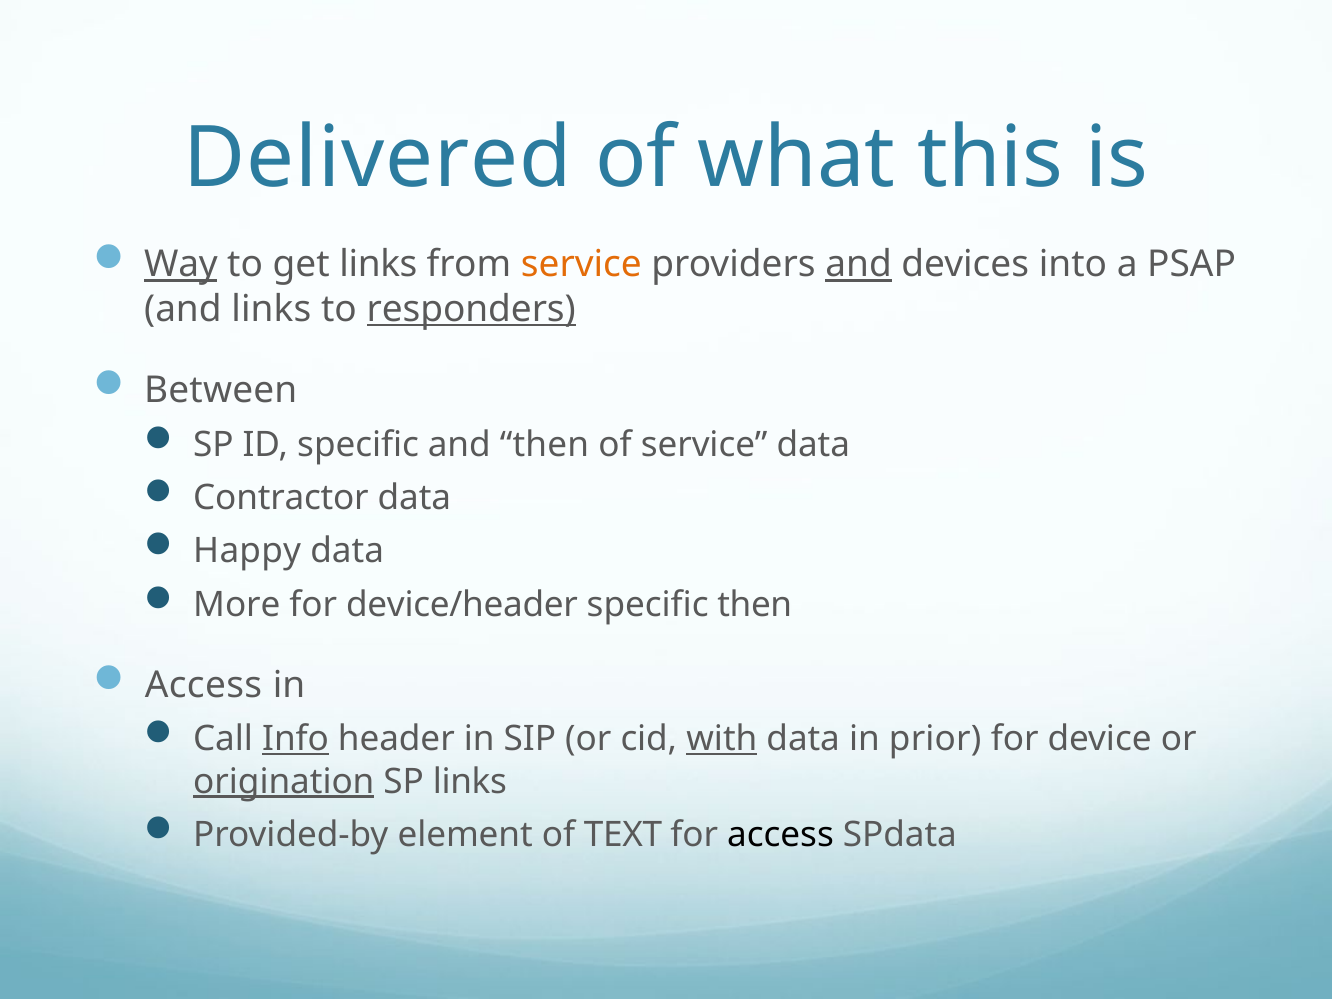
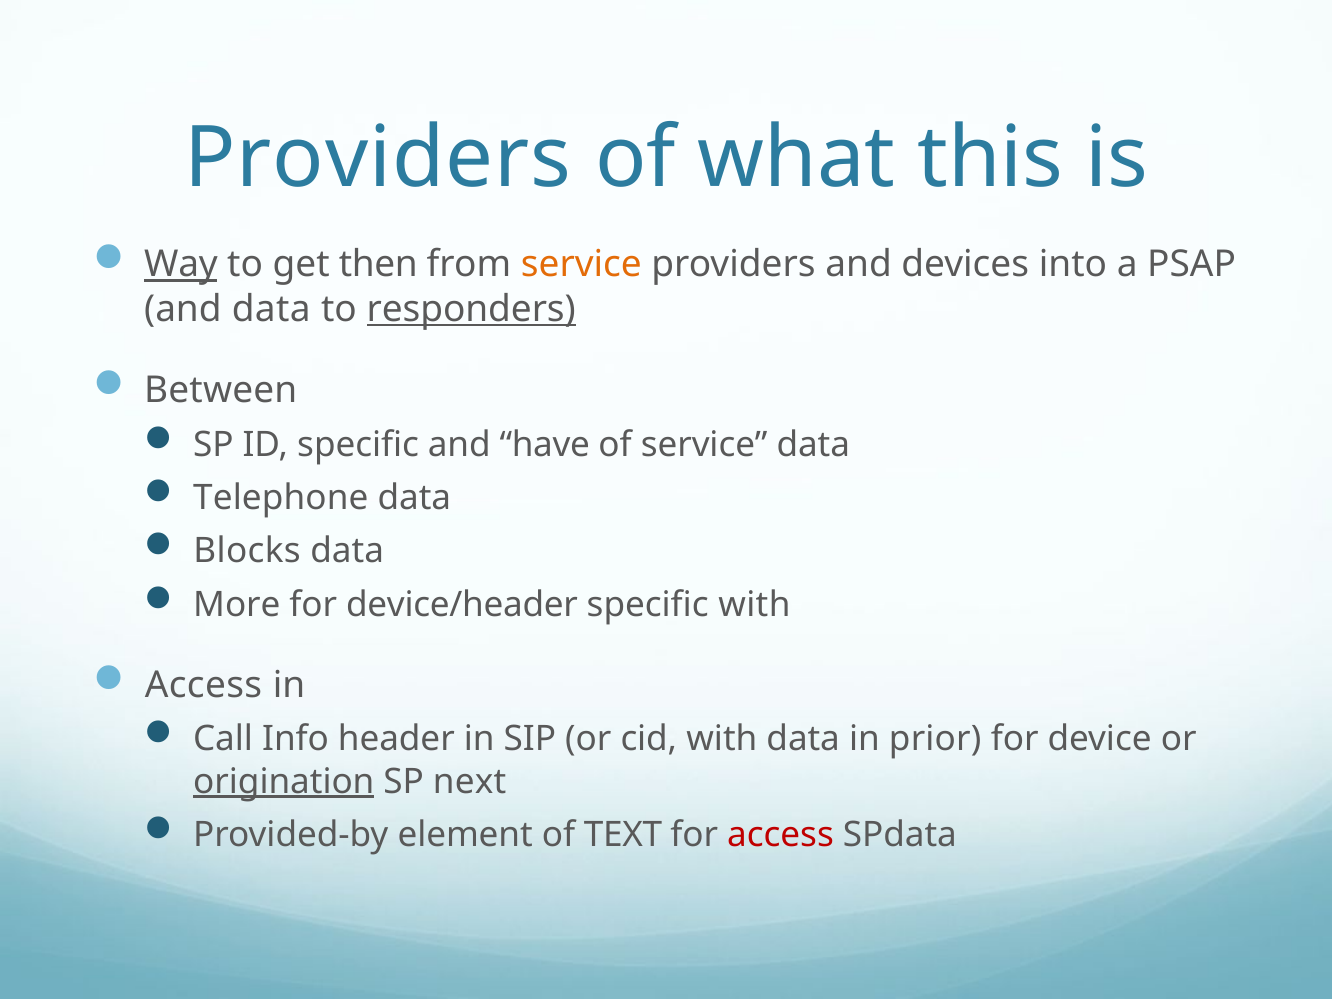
Delivered at (378, 159): Delivered -> Providers
get links: links -> then
and at (859, 265) underline: present -> none
and links: links -> data
and then: then -> have
Contractor: Contractor -> Telephone
Happy: Happy -> Blocks
specific then: then -> with
Info underline: present -> none
with at (722, 739) underline: present -> none
SP links: links -> next
access at (781, 835) colour: black -> red
